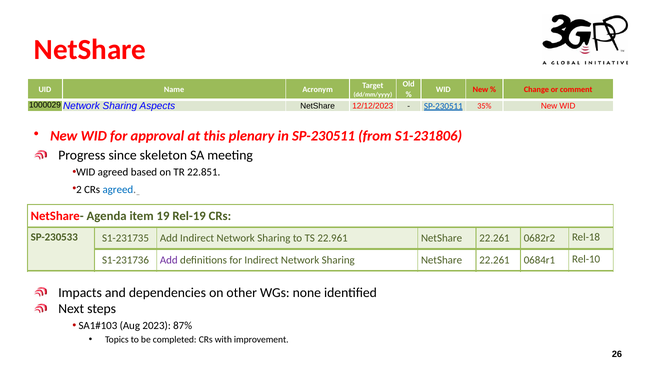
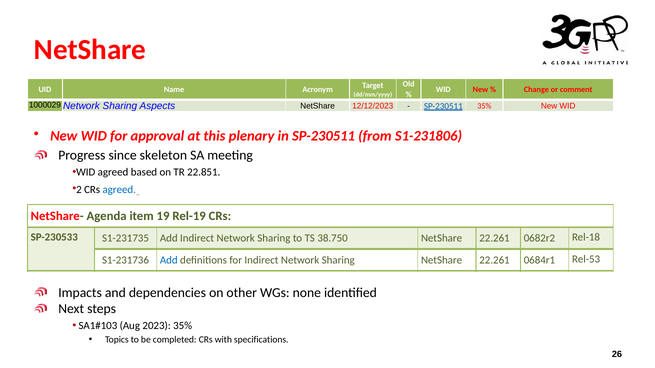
22.961: 22.961 -> 38.750
Add at (169, 260) colour: purple -> blue
Rel-10: Rel-10 -> Rel-53
2023 87%: 87% -> 35%
improvement: improvement -> specifications
